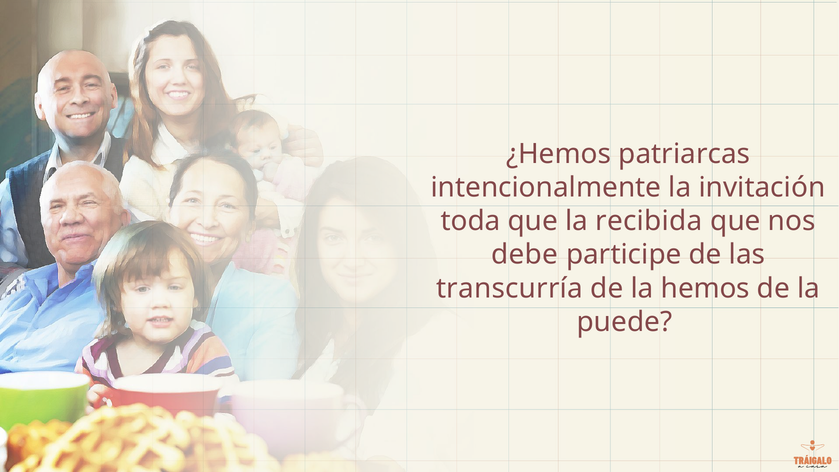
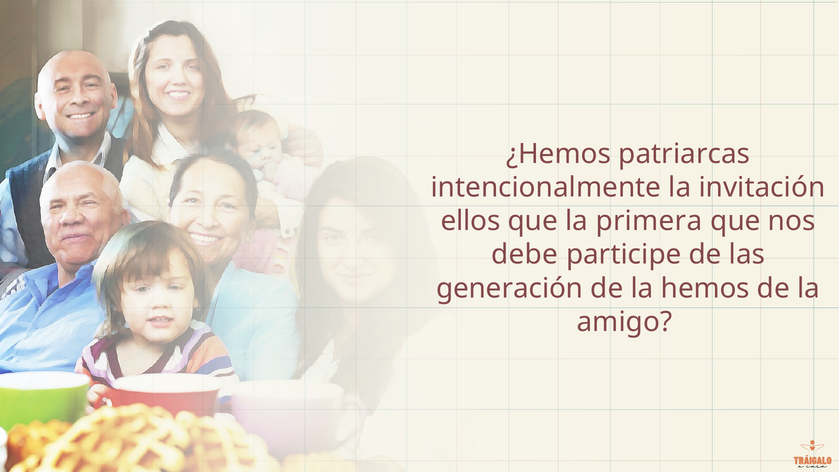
toda: toda -> ellos
recibida: recibida -> primera
transcurría: transcurría -> generación
puede: puede -> amigo
